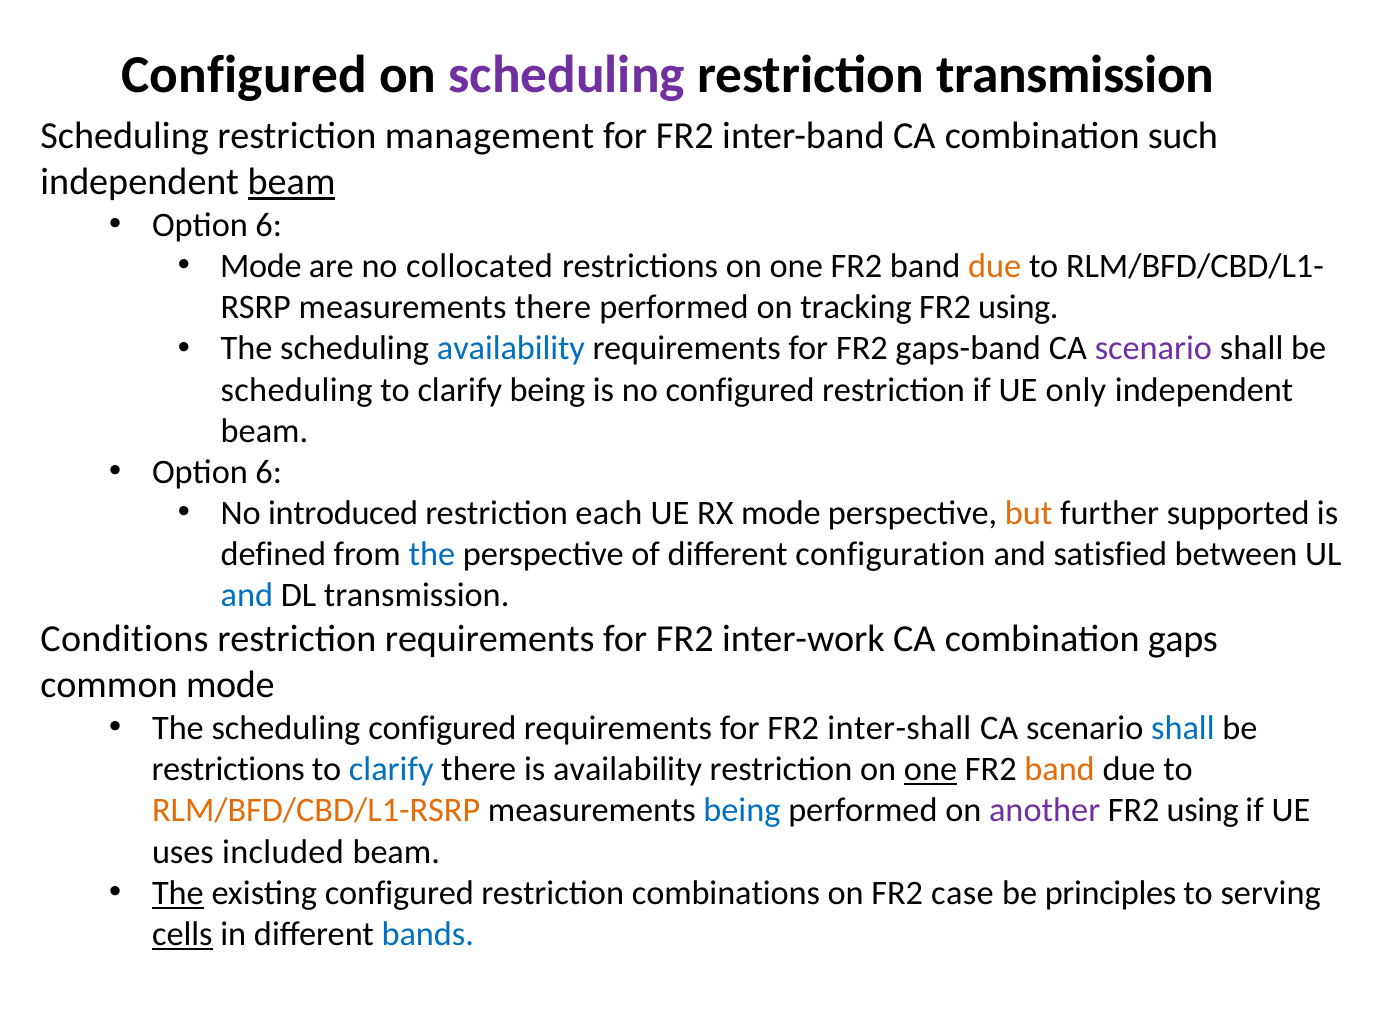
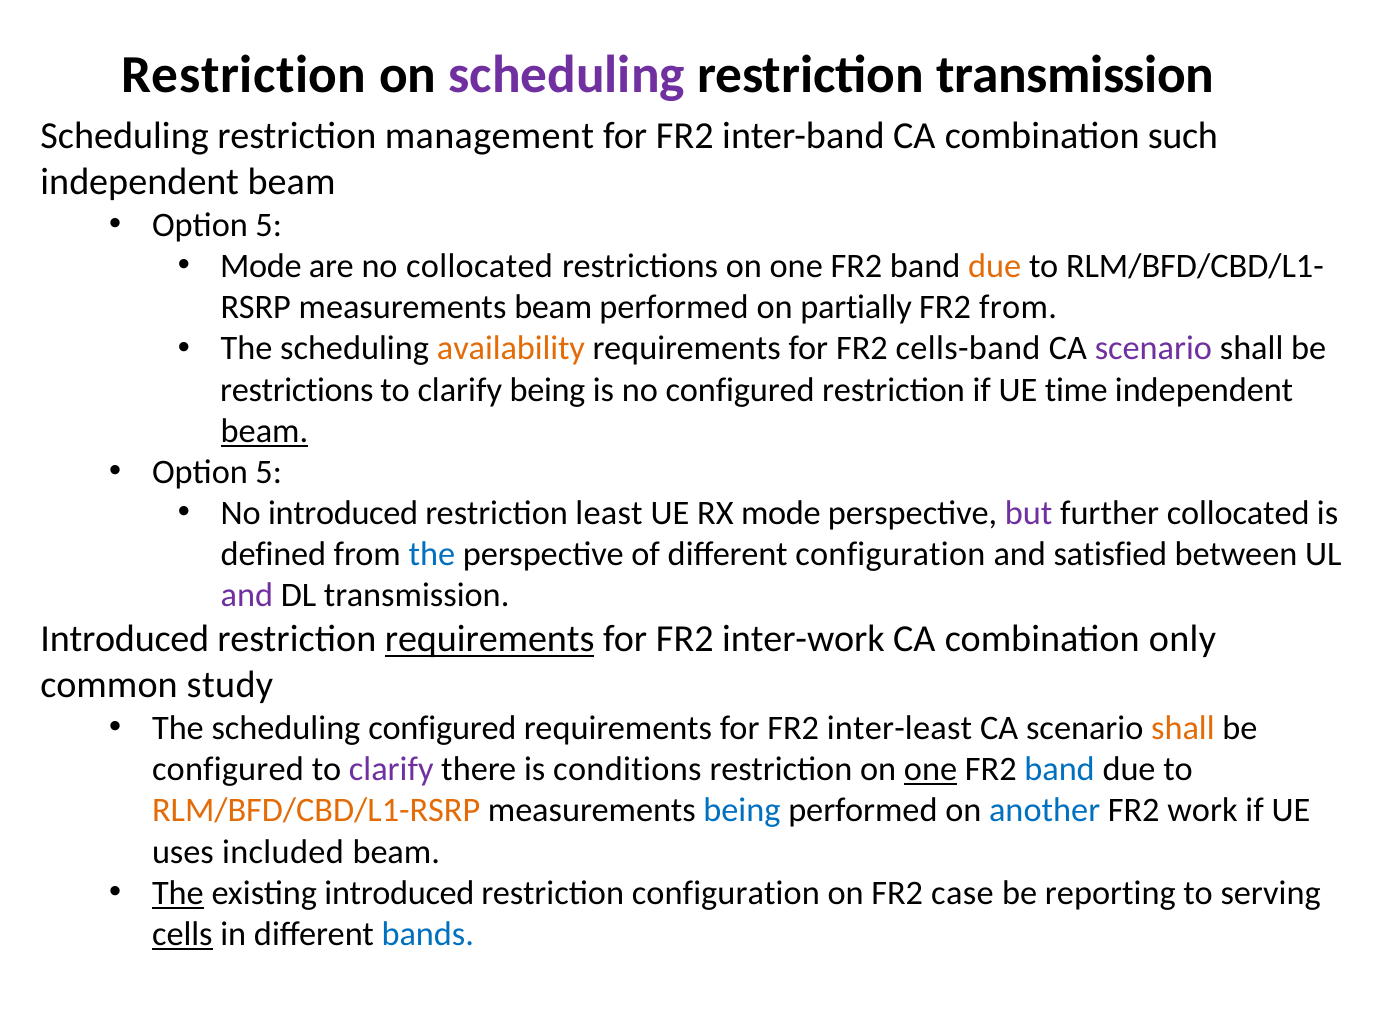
Configured at (244, 75): Configured -> Restriction
beam at (292, 182) underline: present -> none
6 at (269, 225): 6 -> 5
measurements there: there -> beam
tracking: tracking -> partially
using at (1018, 308): using -> from
availability at (511, 349) colour: blue -> orange
gaps-band: gaps-band -> cells-band
scheduling at (297, 390): scheduling -> restrictions
only: only -> time
beam at (264, 431) underline: none -> present
6 at (269, 472): 6 -> 5
each: each -> least
but colour: orange -> purple
further supported: supported -> collocated
and at (247, 596) colour: blue -> purple
Conditions at (125, 640): Conditions -> Introduced
requirements at (490, 640) underline: none -> present
gaps: gaps -> only
common mode: mode -> study
inter-shall: inter-shall -> inter-least
shall at (1183, 729) colour: blue -> orange
restrictions at (228, 770): restrictions -> configured
clarify at (391, 770) colour: blue -> purple
is availability: availability -> conditions
band at (1060, 770) colour: orange -> blue
another colour: purple -> blue
using at (1203, 811): using -> work
existing configured: configured -> introduced
restriction combinations: combinations -> configuration
principles: principles -> reporting
